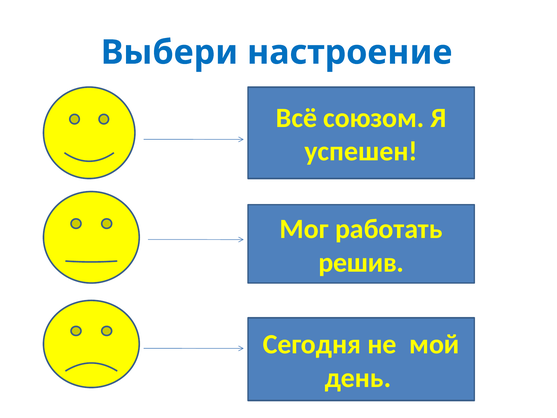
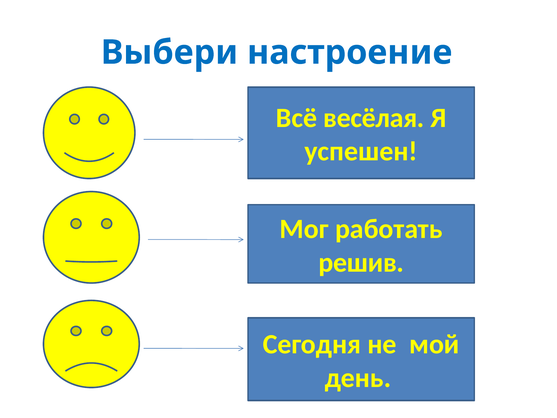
союзом: союзом -> весёлая
